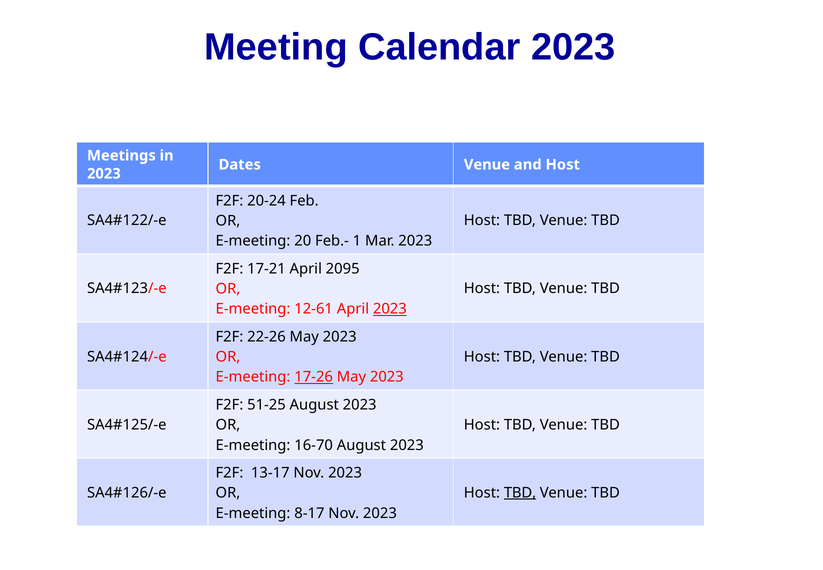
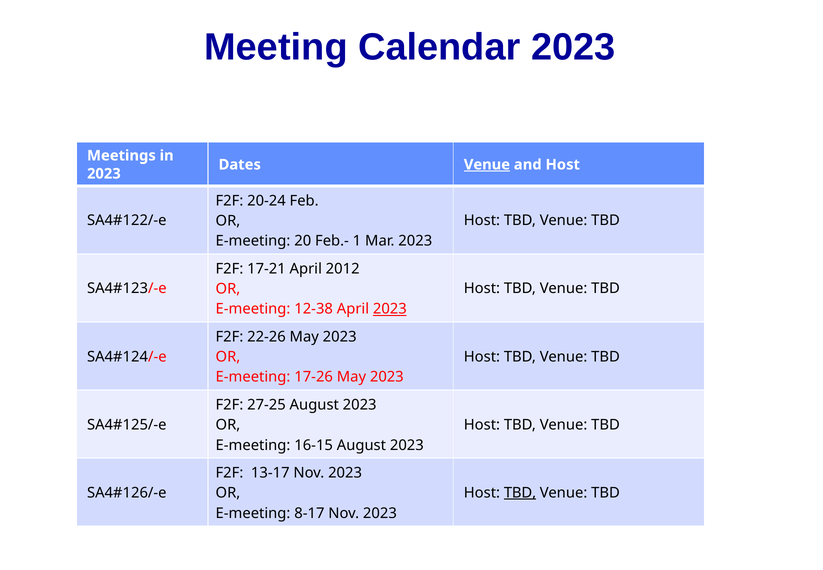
Venue at (487, 165) underline: none -> present
2095: 2095 -> 2012
12-61: 12-61 -> 12-38
17-26 underline: present -> none
51-25: 51-25 -> 27-25
16-70: 16-70 -> 16-15
